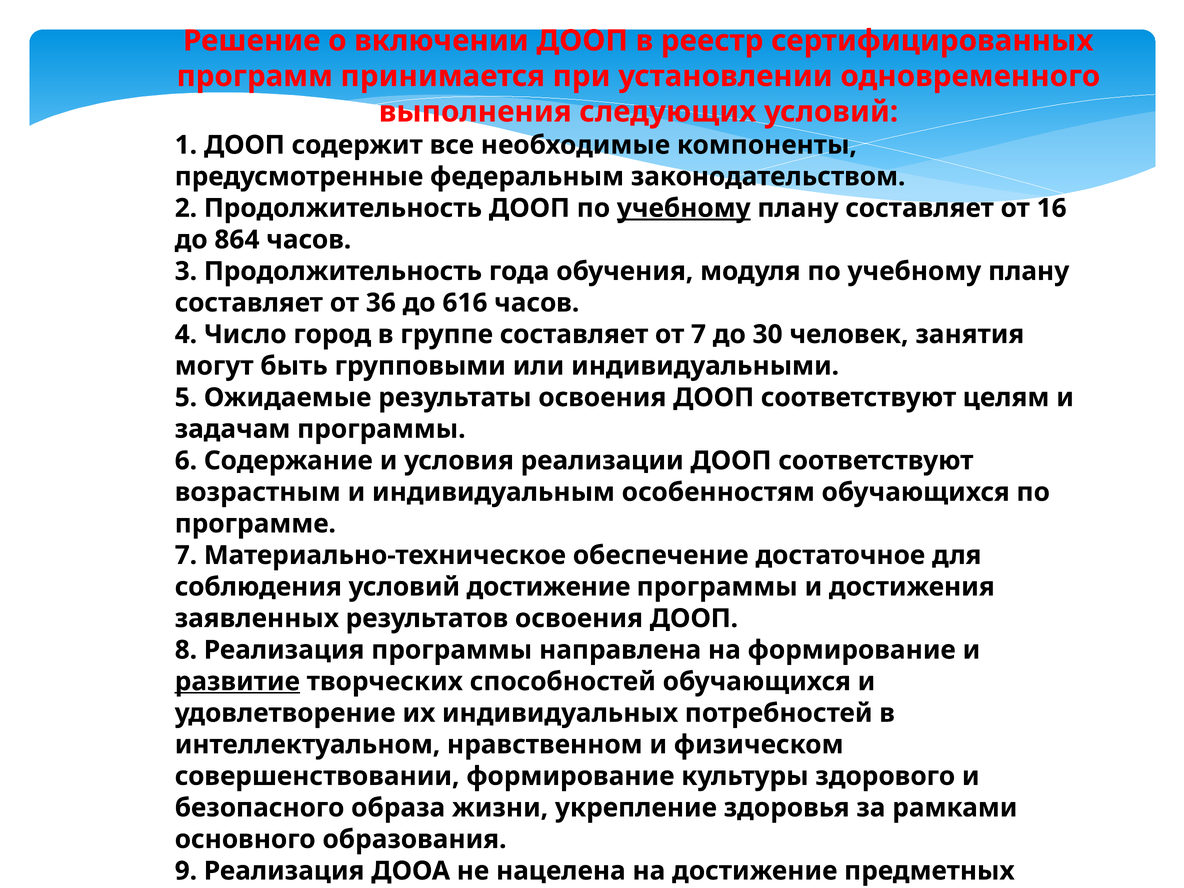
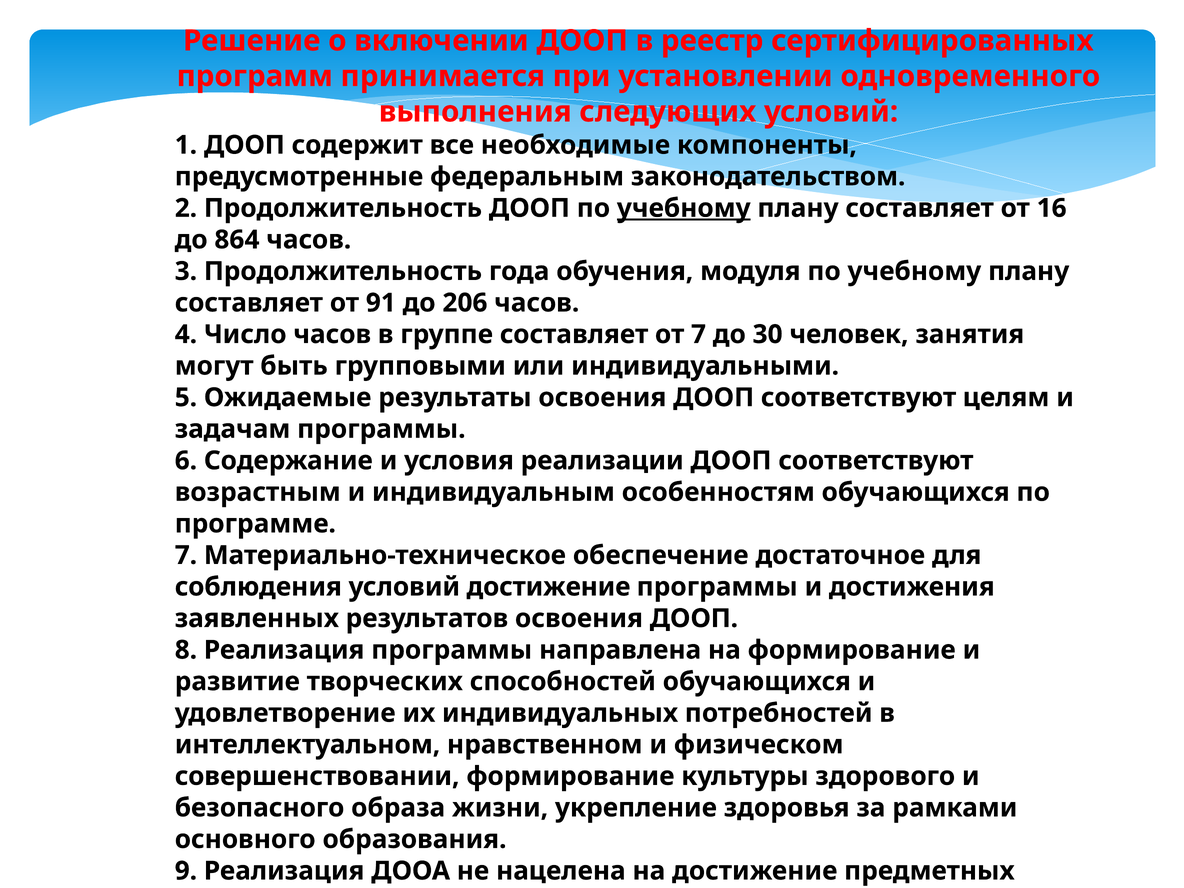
36: 36 -> 91
616: 616 -> 206
Число город: город -> часов
развитие underline: present -> none
